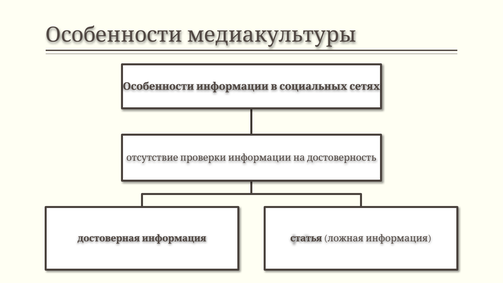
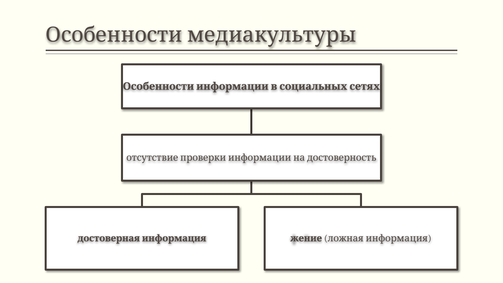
статья: статья -> жение
